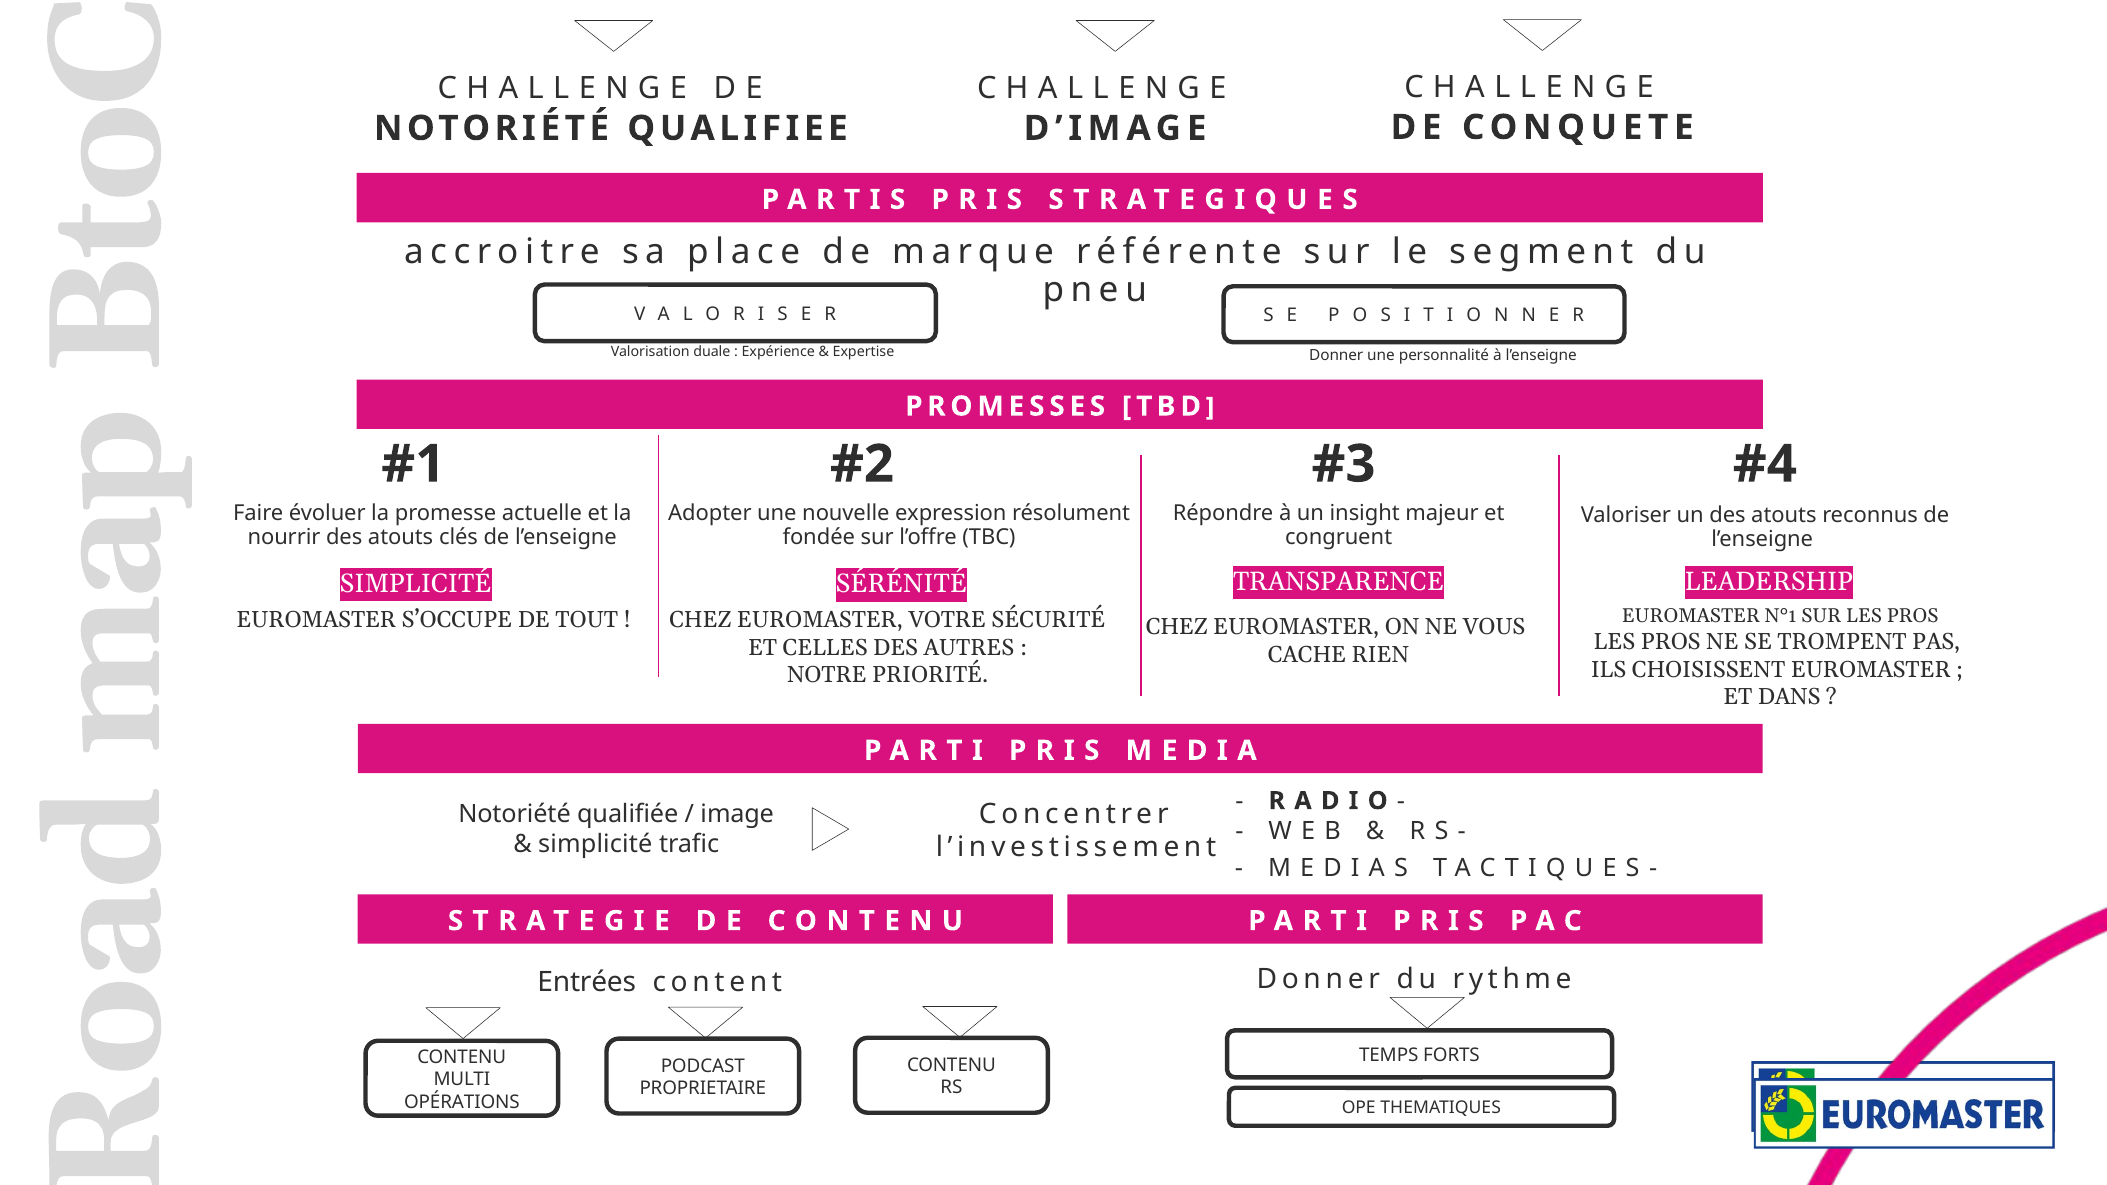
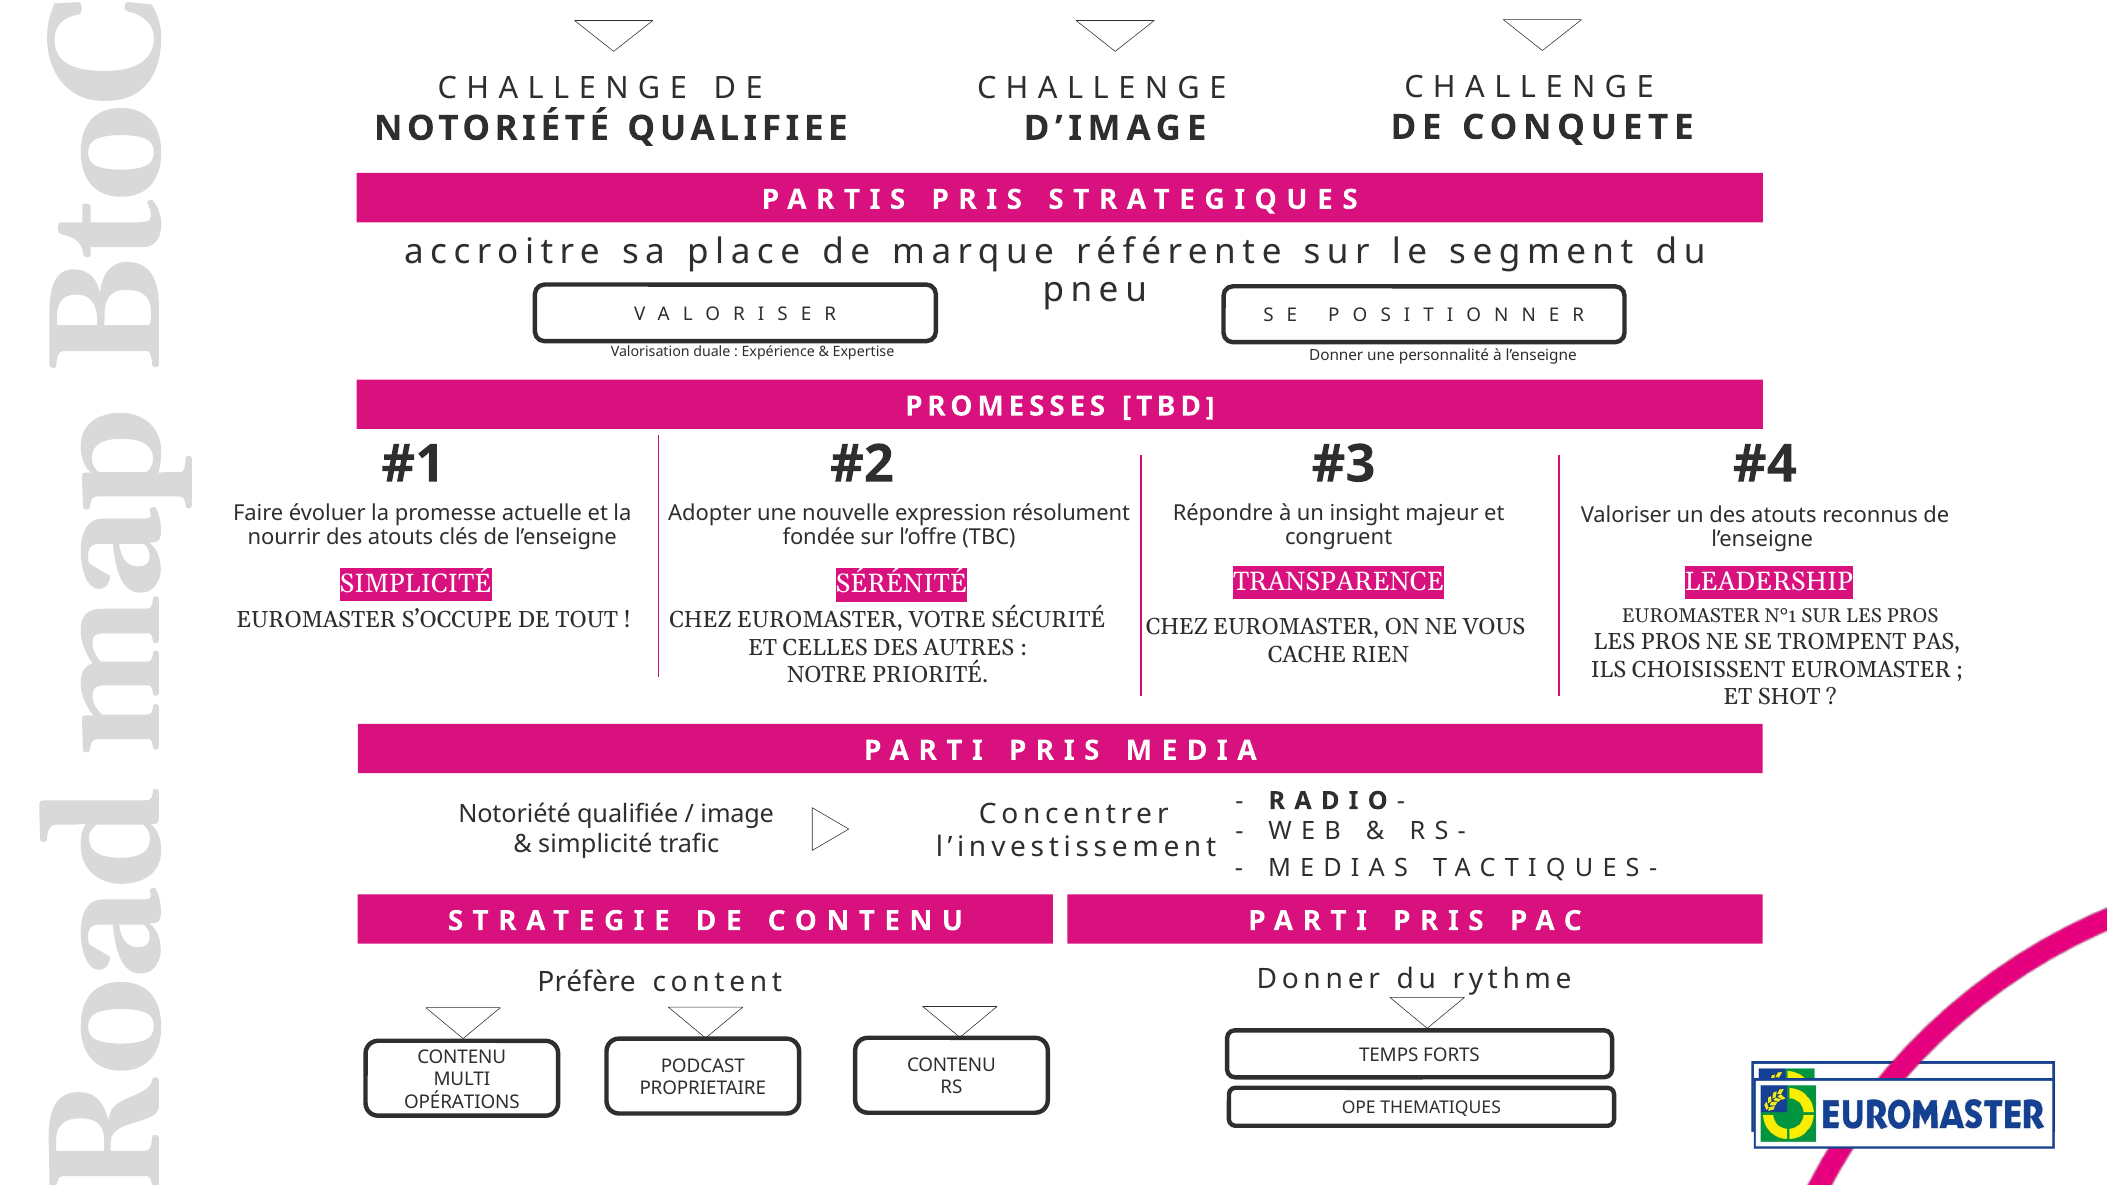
DANS: DANS -> SHOT
Entrées: Entrées -> Préfère
